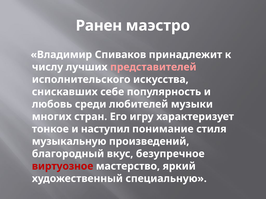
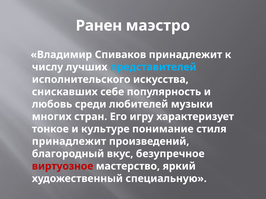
представителей colour: pink -> light blue
наступил: наступил -> культуре
музыкальную at (69, 142): музыкальную -> принадлежит
